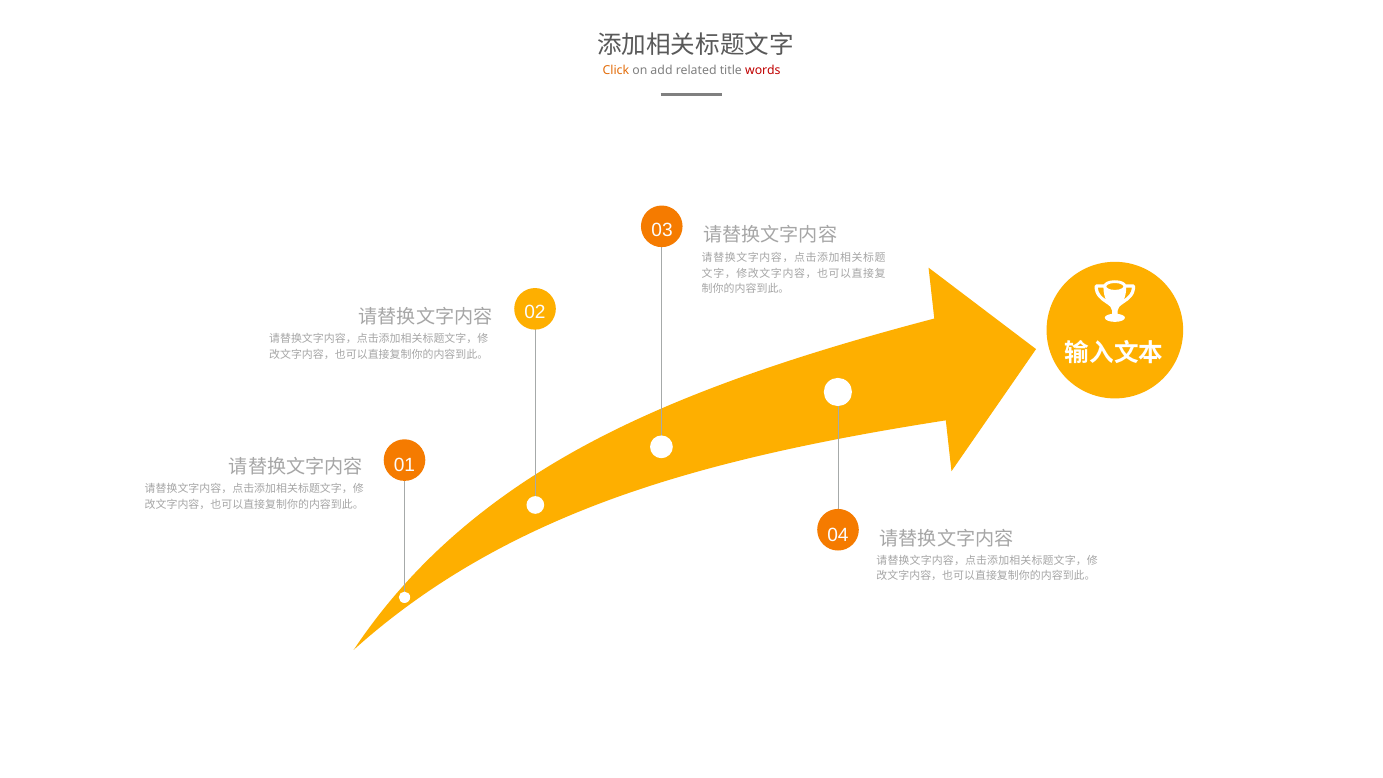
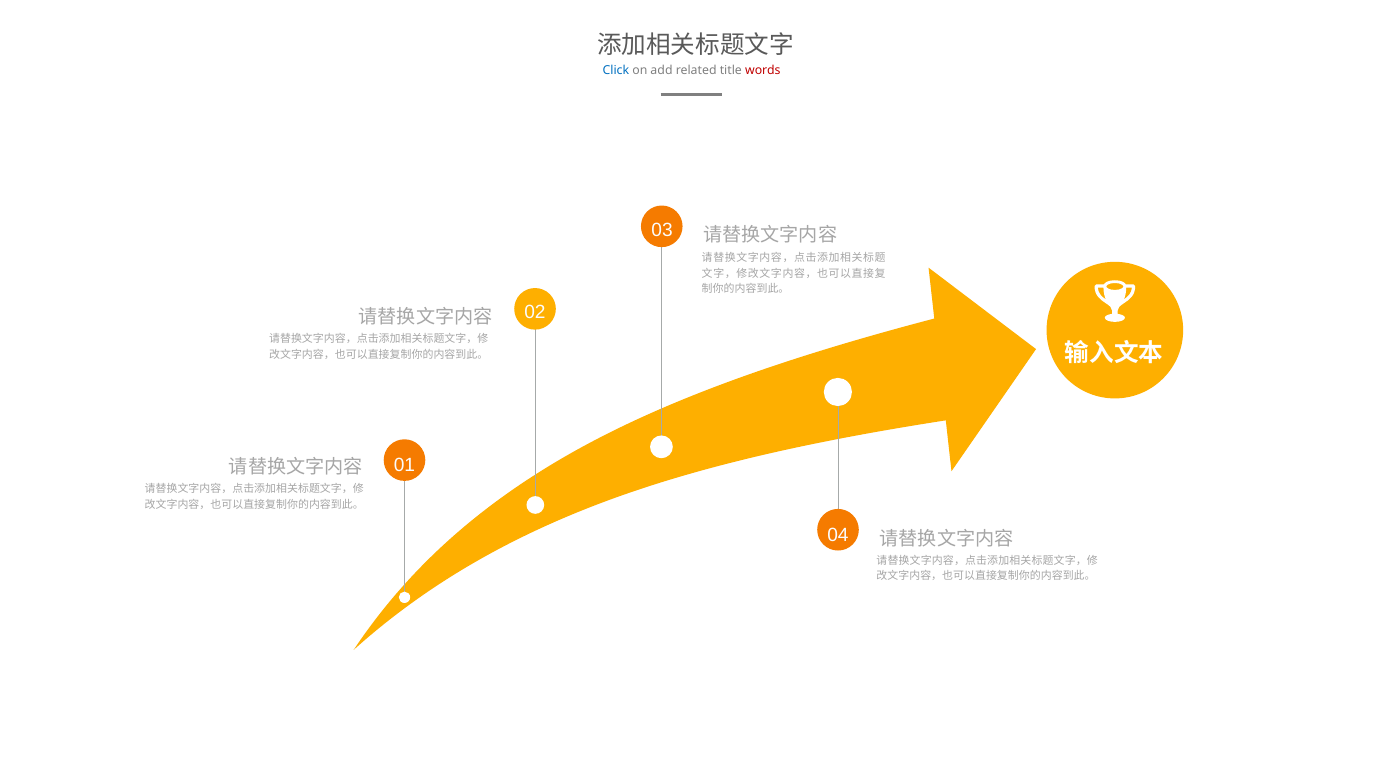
Click colour: orange -> blue
